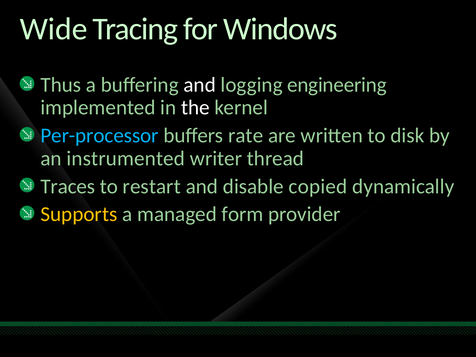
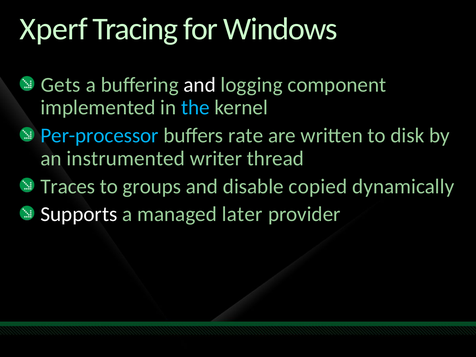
Wide: Wide -> Xperf
Thus: Thus -> Gets
engineering: engineering -> component
the colour: white -> light blue
restart: restart -> groups
Supports colour: yellow -> white
form: form -> later
